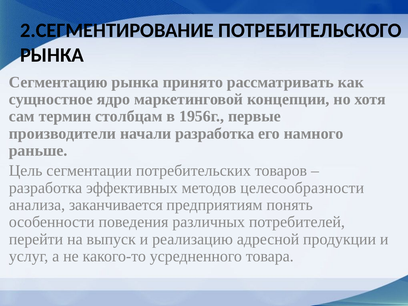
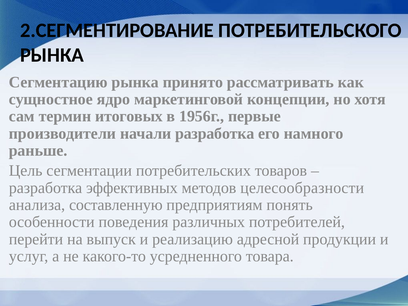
столбцам: столбцам -> итоговых
заканчивается: заканчивается -> составленную
